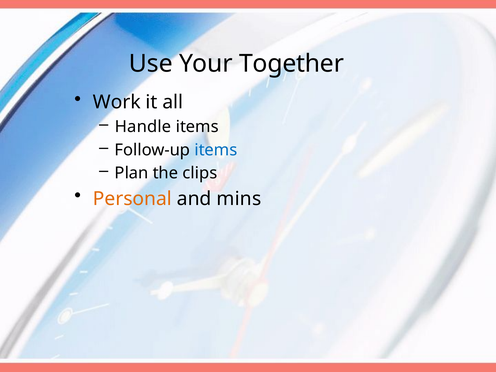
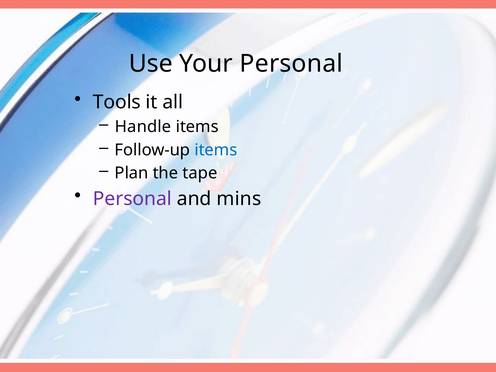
Your Together: Together -> Personal
Work: Work -> Tools
clips: clips -> tape
Personal at (132, 199) colour: orange -> purple
